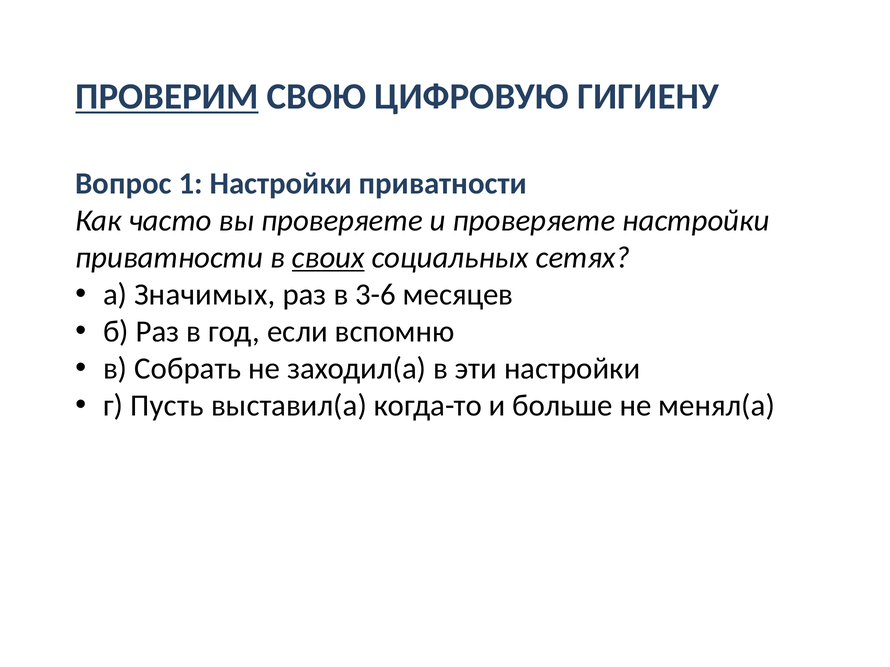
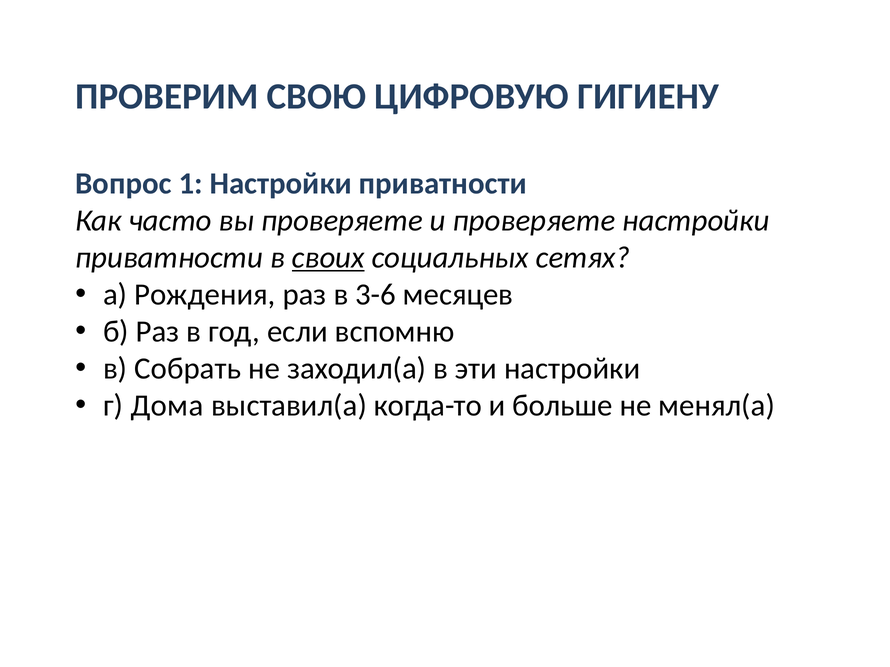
ПРОВЕРИМ underline: present -> none
Значимых: Значимых -> Рождения
Пусть: Пусть -> Дома
